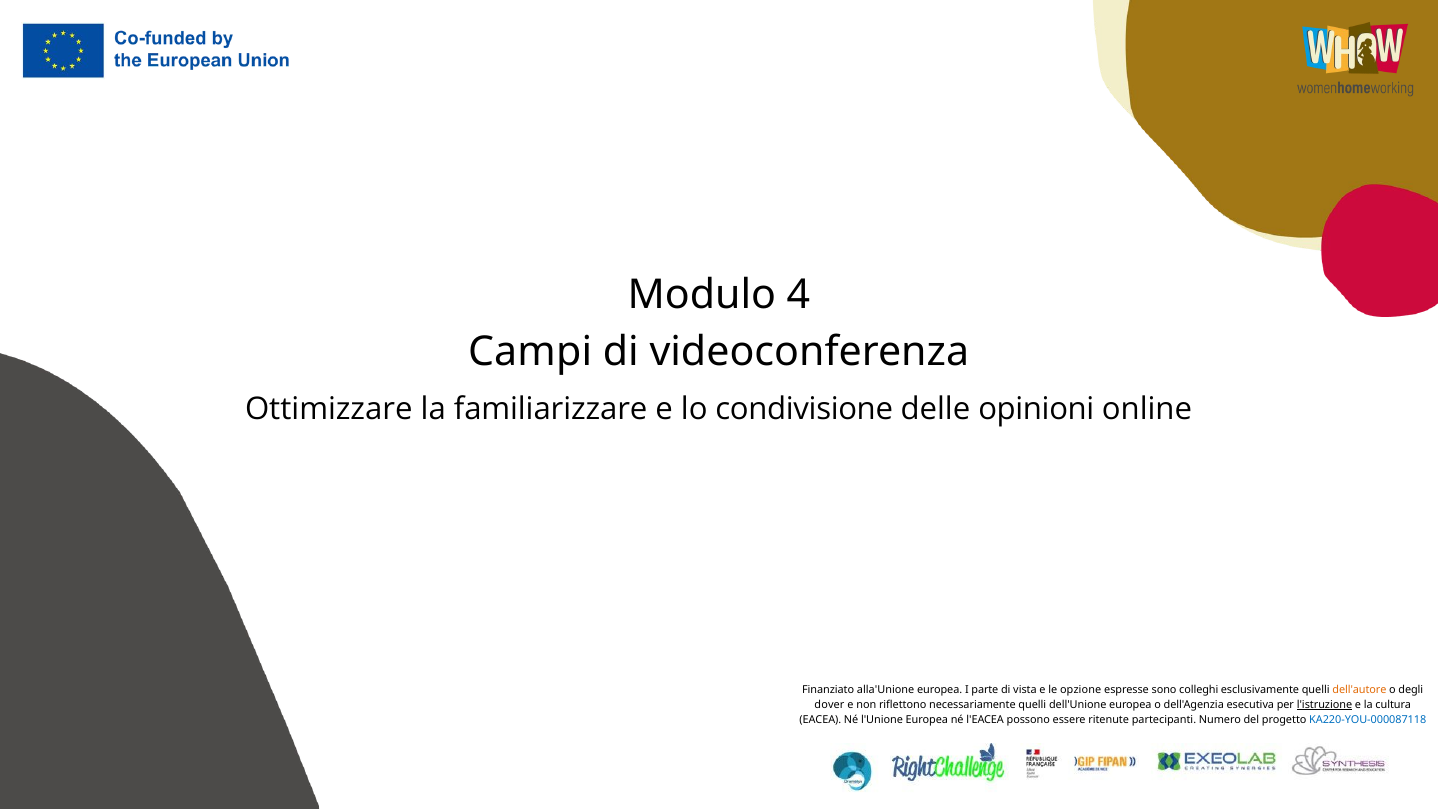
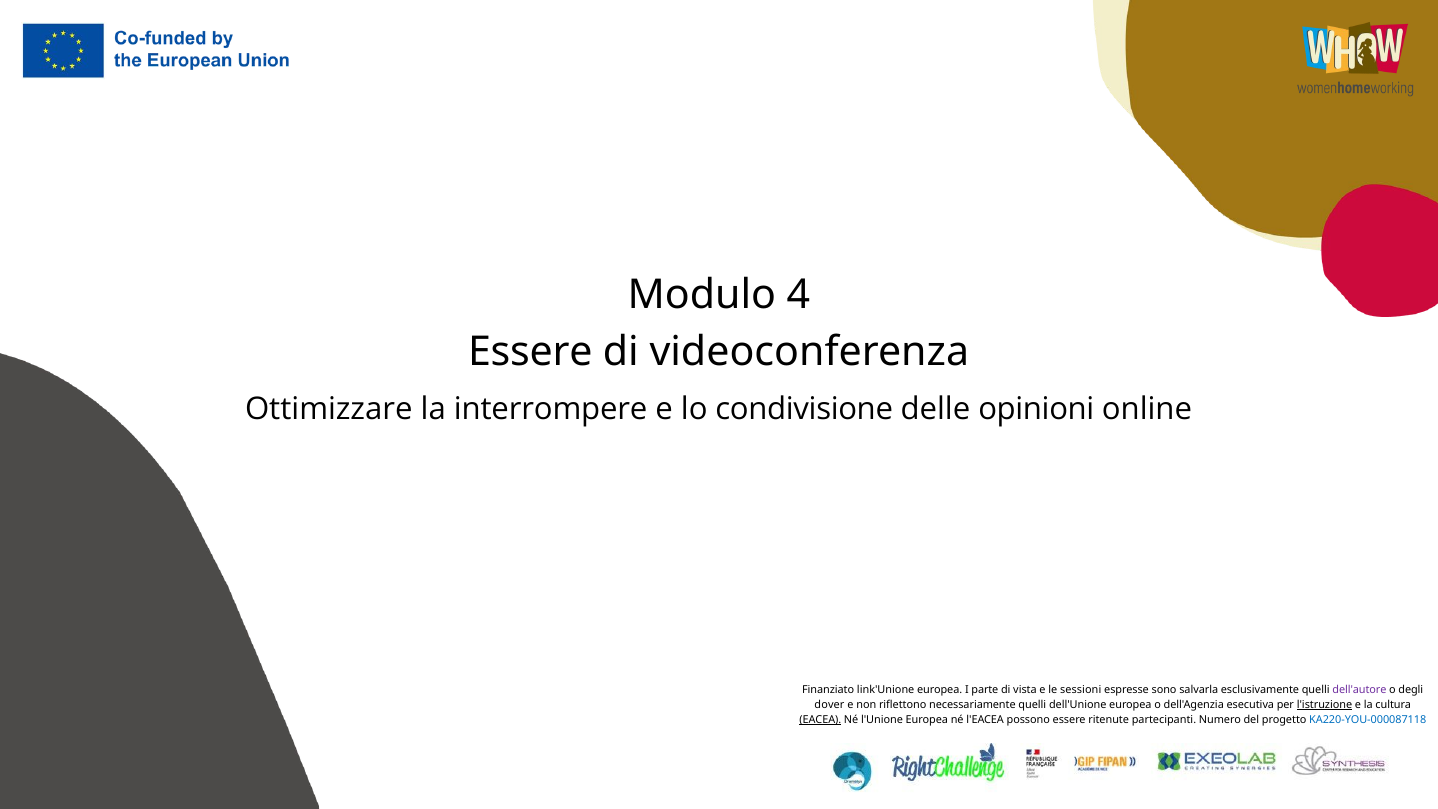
Campi at (530, 352): Campi -> Essere
familiarizzare: familiarizzare -> interrompere
alla'Unione: alla'Unione -> link'Unione
opzione: opzione -> sessioni
colleghi: colleghi -> salvarla
dell'autore colour: orange -> purple
EACEA underline: none -> present
